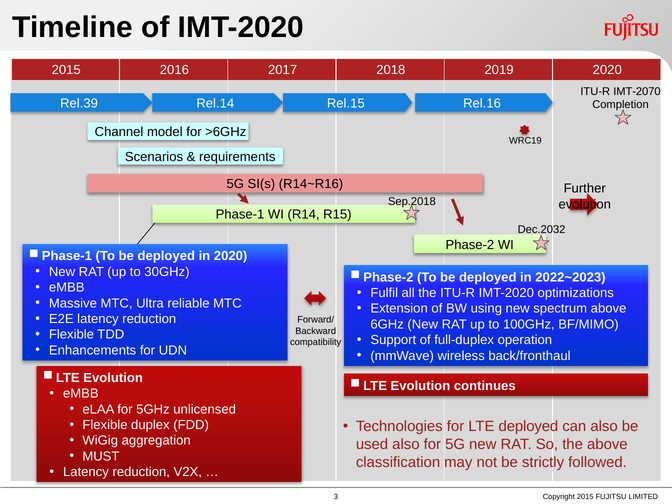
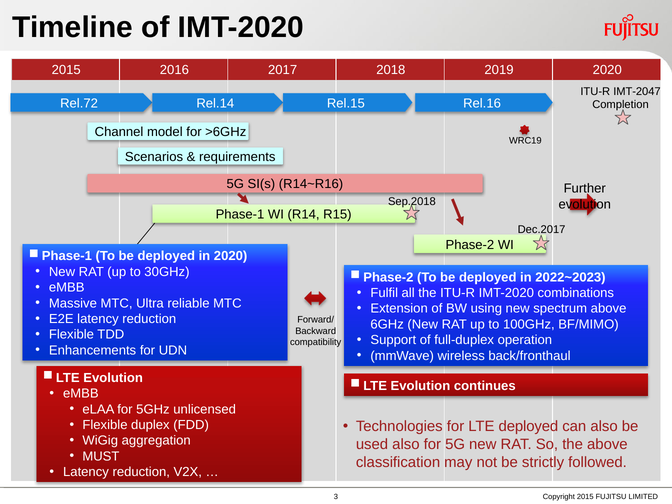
IMT-2070: IMT-2070 -> IMT-2047
Rel.39: Rel.39 -> Rel.72
Dec.2032: Dec.2032 -> Dec.2017
optimizations: optimizations -> combinations
